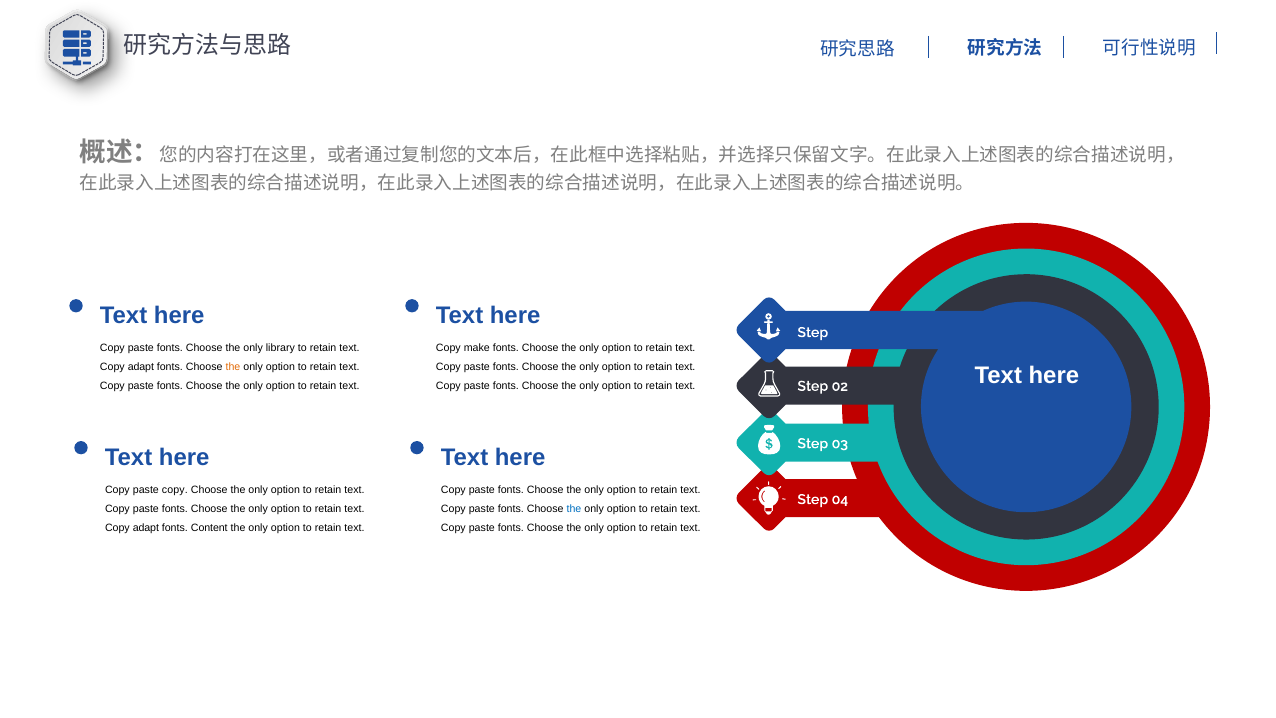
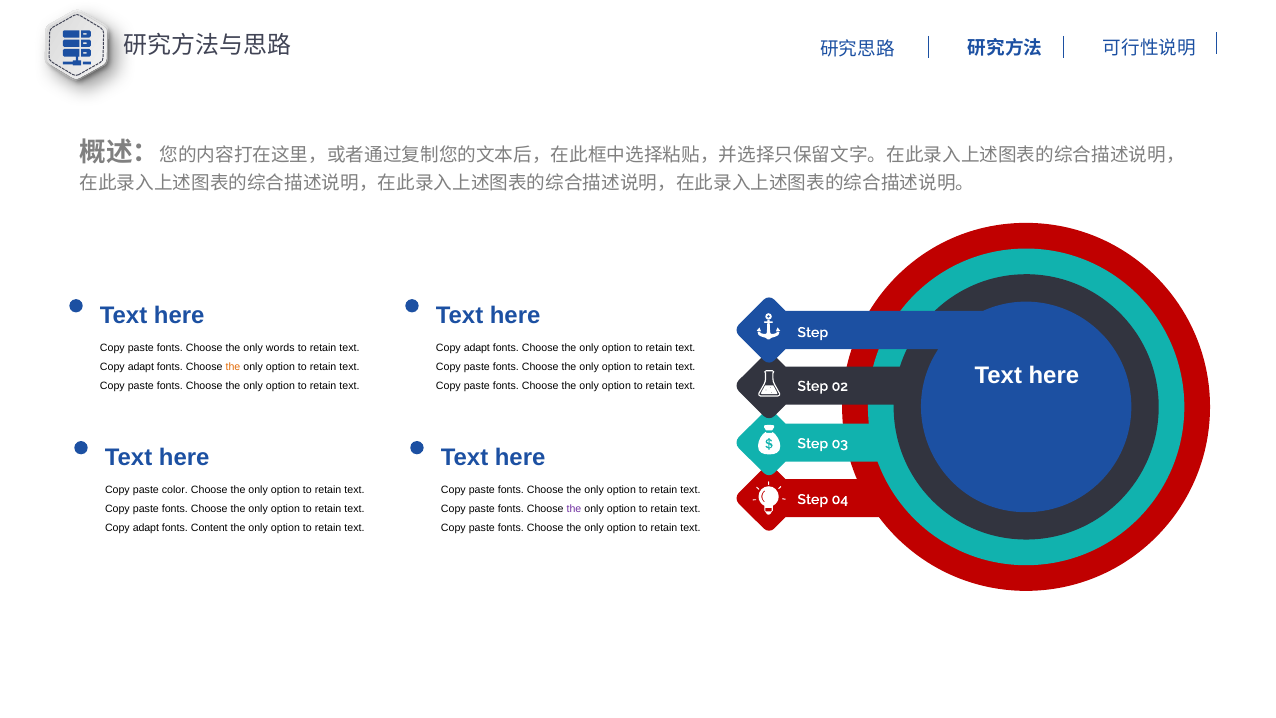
library: library -> words
make at (477, 348): make -> adapt
paste copy: copy -> color
the at (574, 509) colour: blue -> purple
